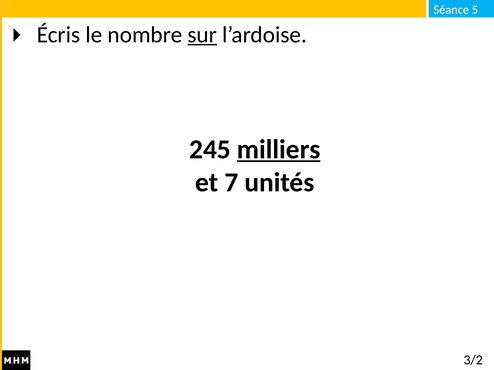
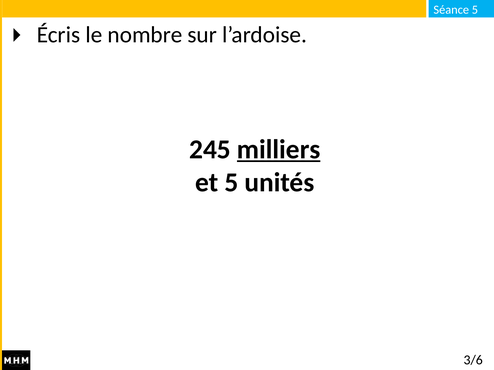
sur underline: present -> none
et 7: 7 -> 5
3/2: 3/2 -> 3/6
